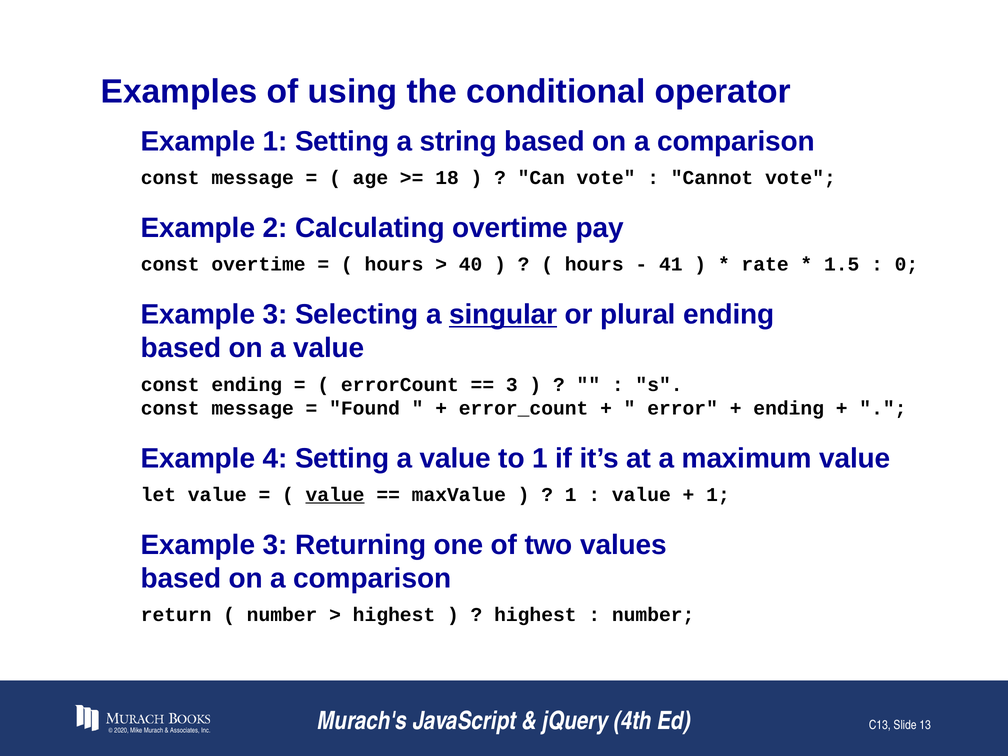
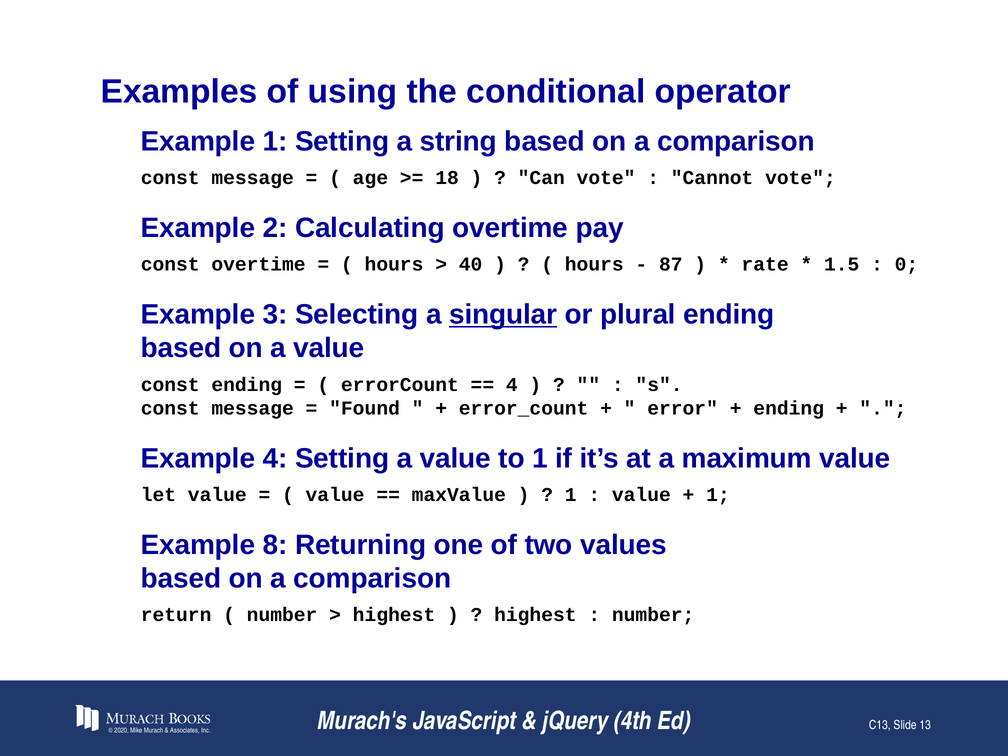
41: 41 -> 87
3 at (512, 385): 3 -> 4
value at (335, 495) underline: present -> none
3 at (275, 545): 3 -> 8
